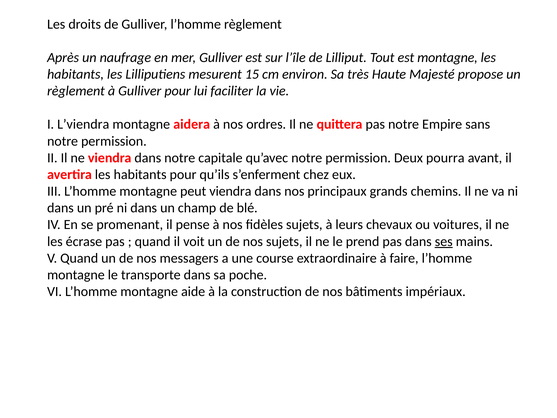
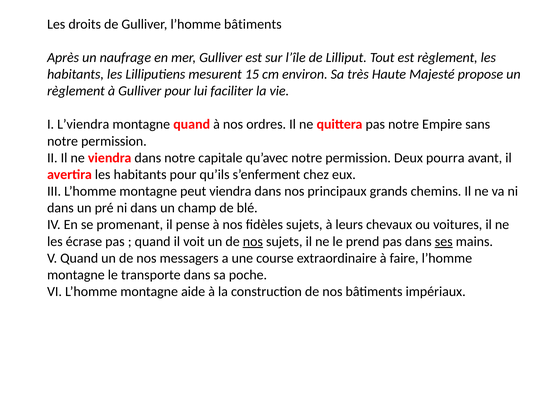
l’homme règlement: règlement -> bâtiments
est montagne: montagne -> règlement
montagne aidera: aidera -> quand
nos at (253, 241) underline: none -> present
